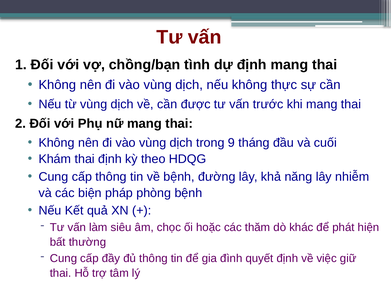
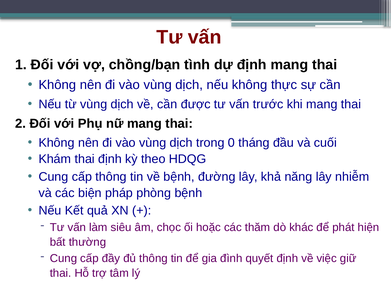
9: 9 -> 0
